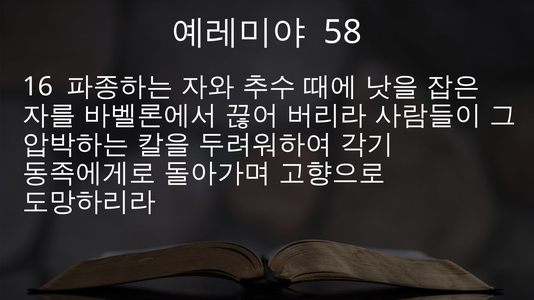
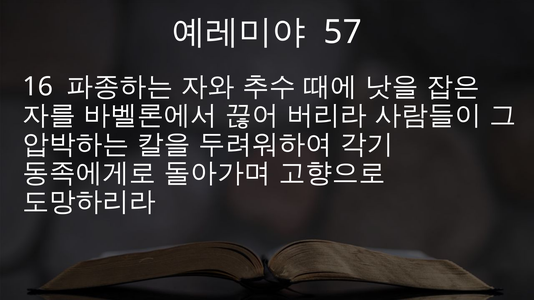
58: 58 -> 57
